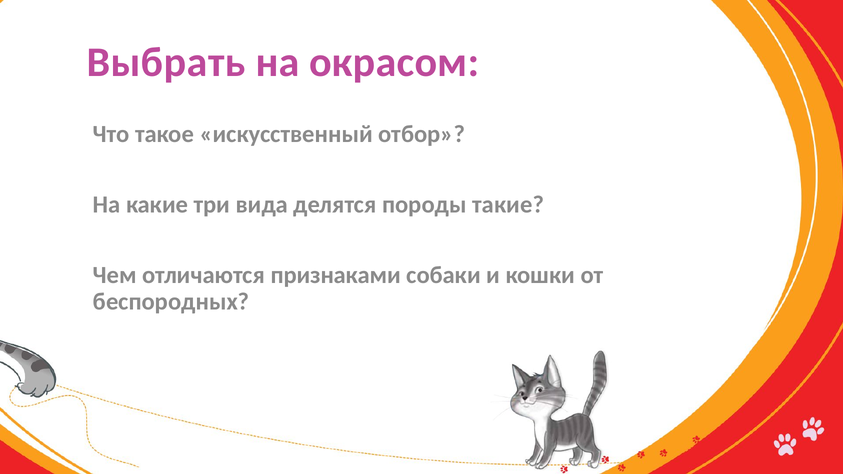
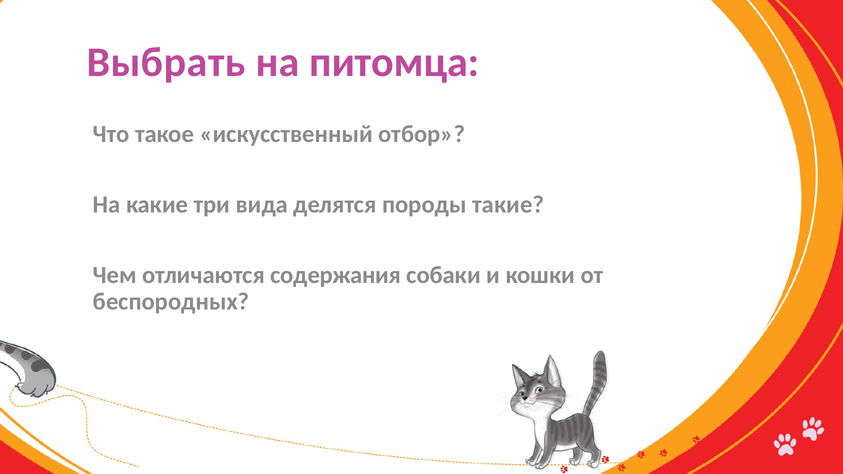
окрасом: окрасом -> питомца
признаками: признаками -> содержания
